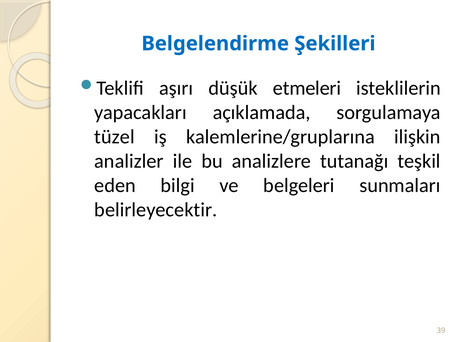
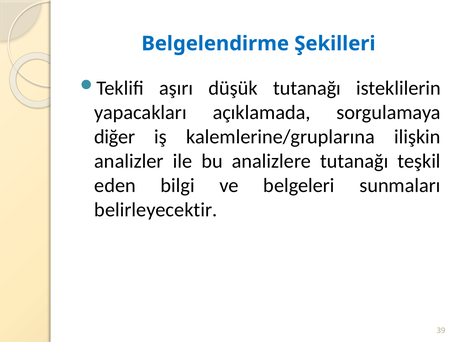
düşük etmeleri: etmeleri -> tutanağı
tüzel: tüzel -> diğer
